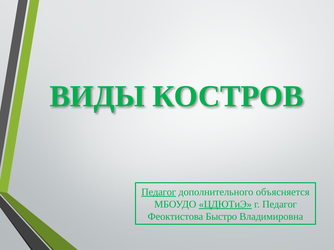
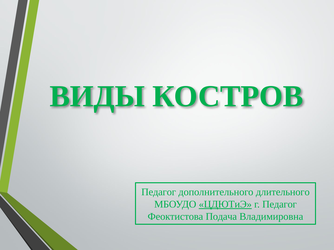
Педагог at (159, 192) underline: present -> none
объясняется: объясняется -> длительного
Быстро: Быстро -> Подача
